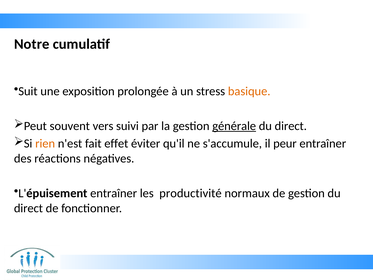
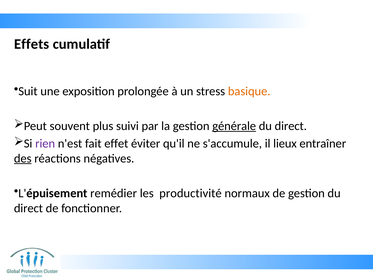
Notre: Notre -> Effets
vers: vers -> plus
rien colour: orange -> purple
peur: peur -> lieux
des underline: none -> present
L'épuisement entraîner: entraîner -> remédier
